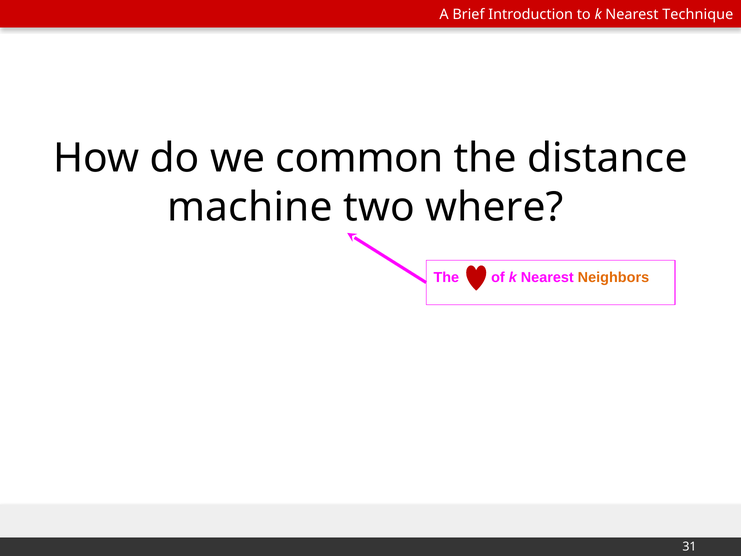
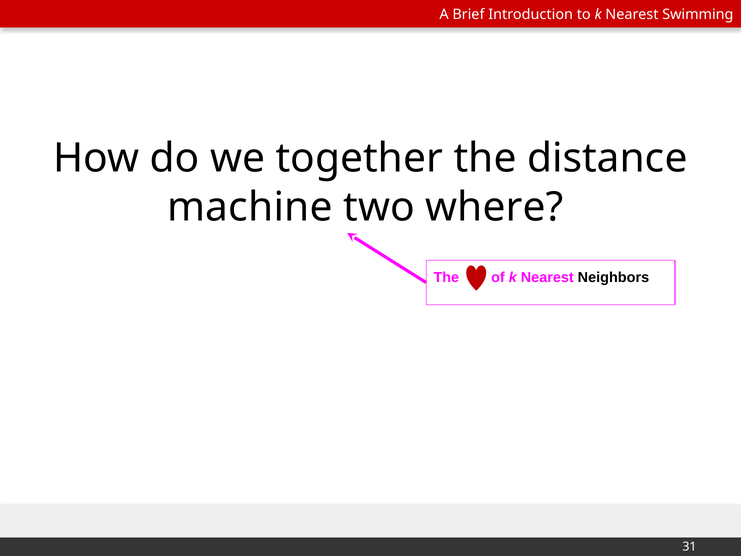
Technique: Technique -> Swimming
common: common -> together
Neighbors colour: orange -> black
